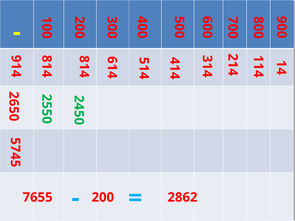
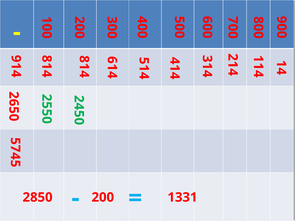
7655: 7655 -> 2850
2862: 2862 -> 1331
